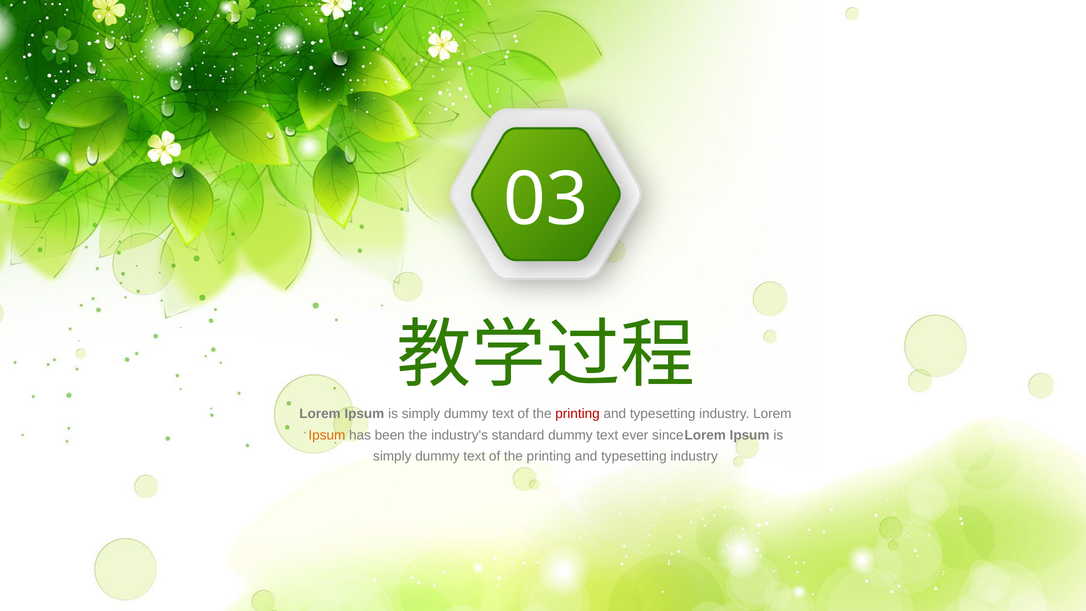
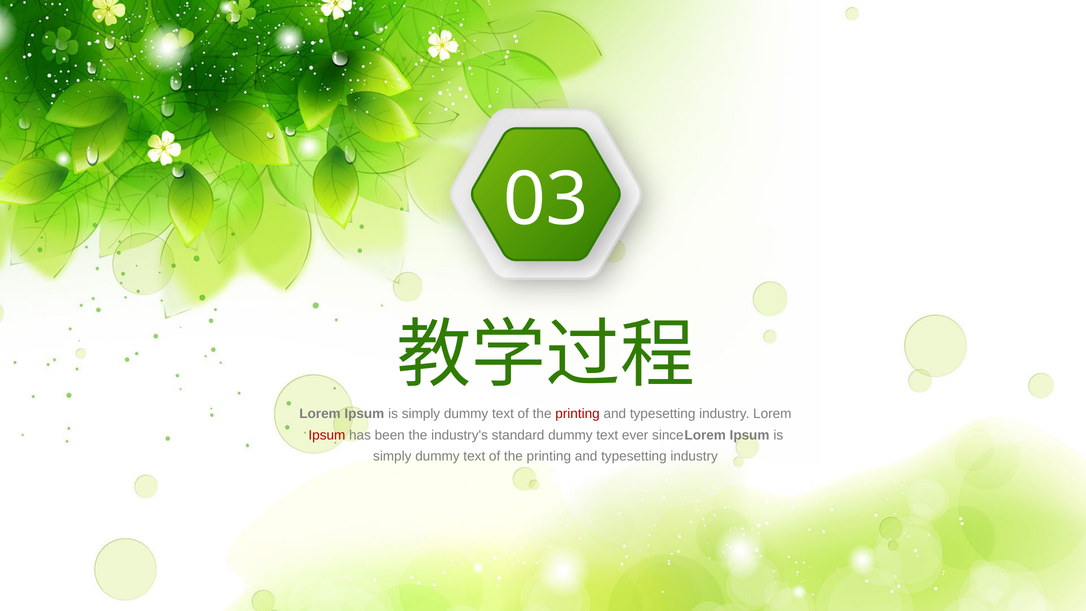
Ipsum at (327, 435) colour: orange -> red
